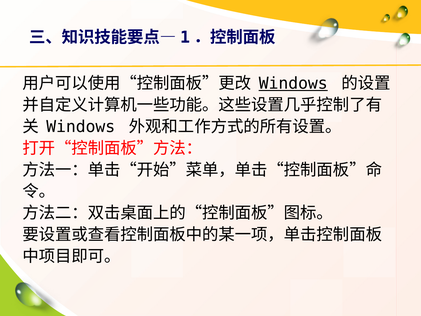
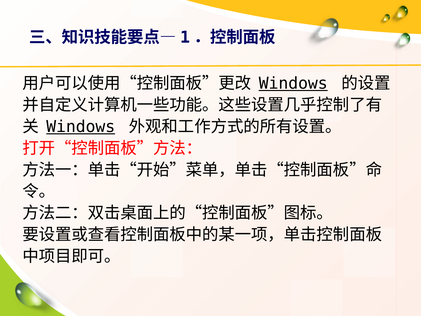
Windows at (81, 127) underline: none -> present
